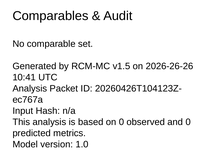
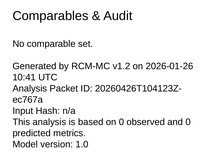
v1.5: v1.5 -> v1.2
2026-26-26: 2026-26-26 -> 2026-01-26
